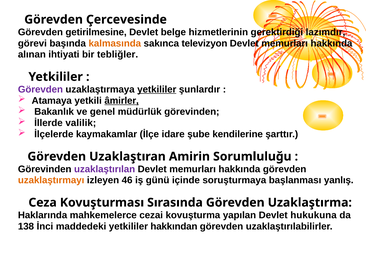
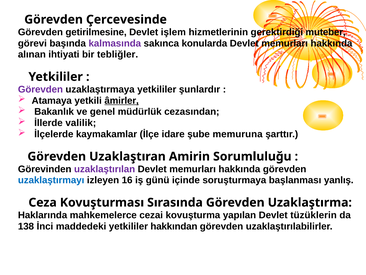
belge: belge -> işlem
lazımdır: lazımdır -> muteber
kalmasında colour: orange -> purple
televizyon: televizyon -> konularda
yetkililer at (157, 89) underline: present -> none
müdürlük görevinden: görevinden -> cezasından
kendilerine: kendilerine -> memuruna
uzaklaştırmayı colour: orange -> blue
46: 46 -> 16
hukukuna: hukukuna -> tüzüklerin
